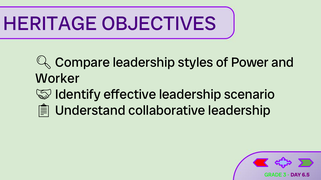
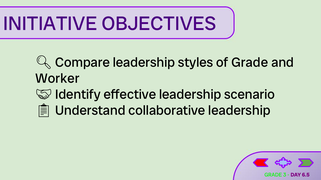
HERITAGE: HERITAGE -> INITIATIVE
of Power: Power -> Grade
